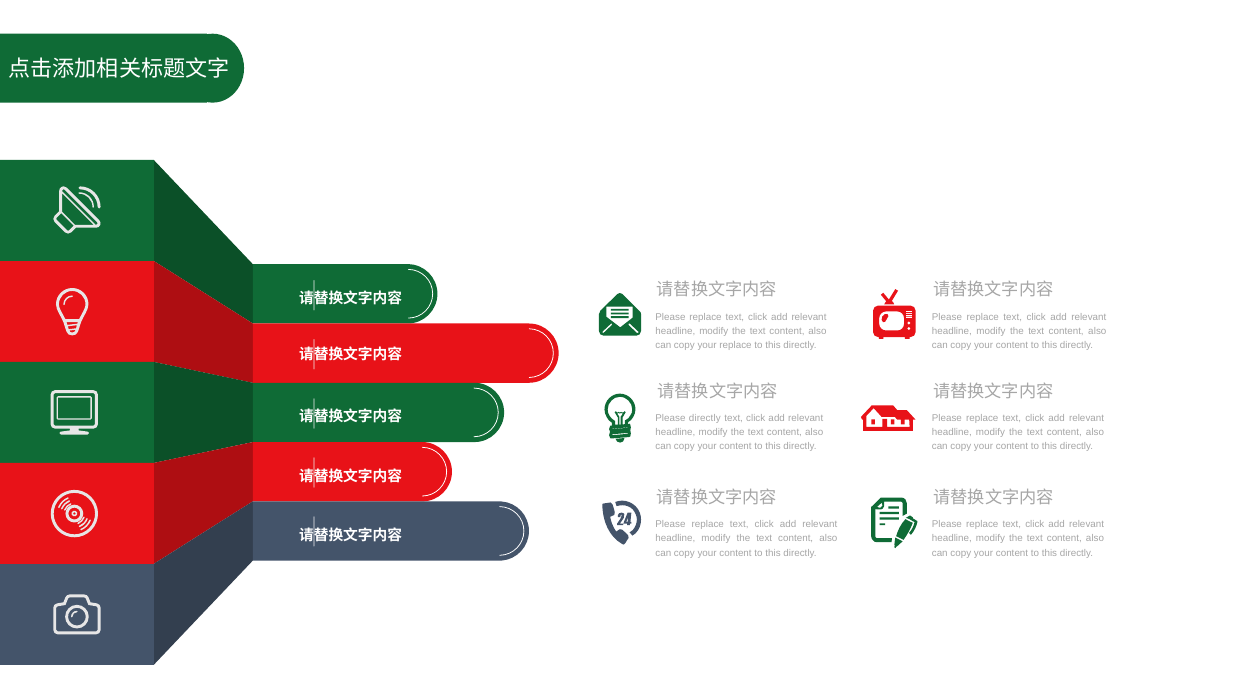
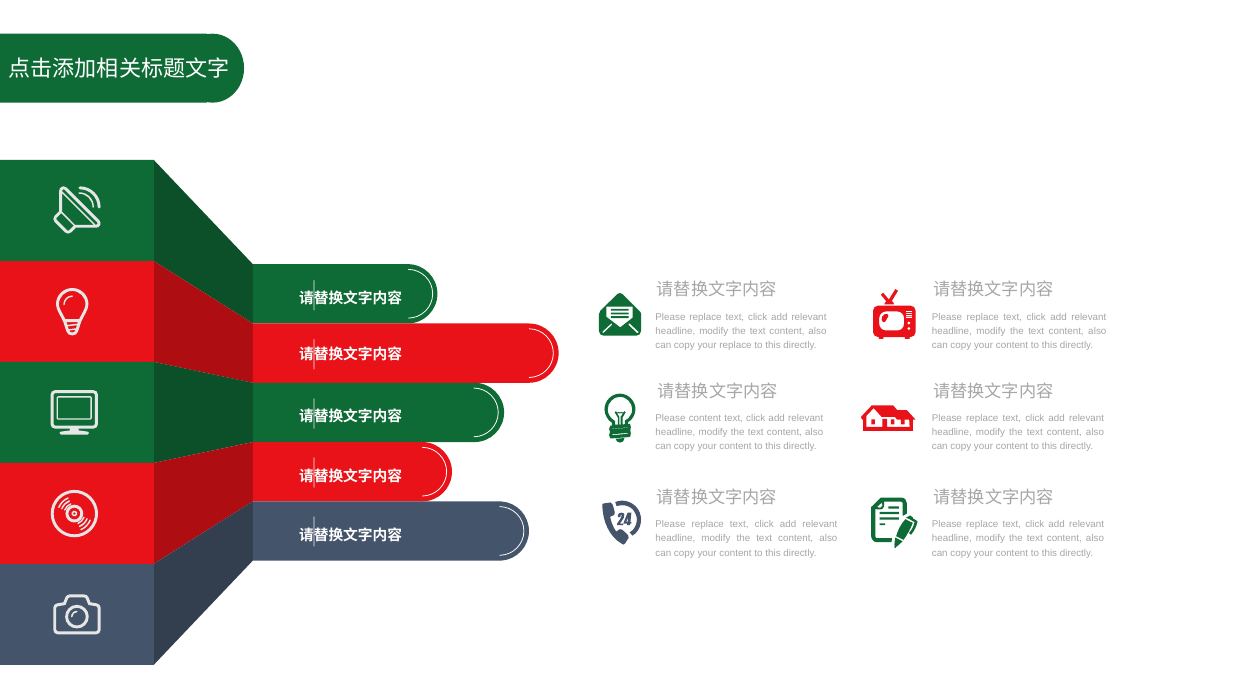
Please directly: directly -> content
